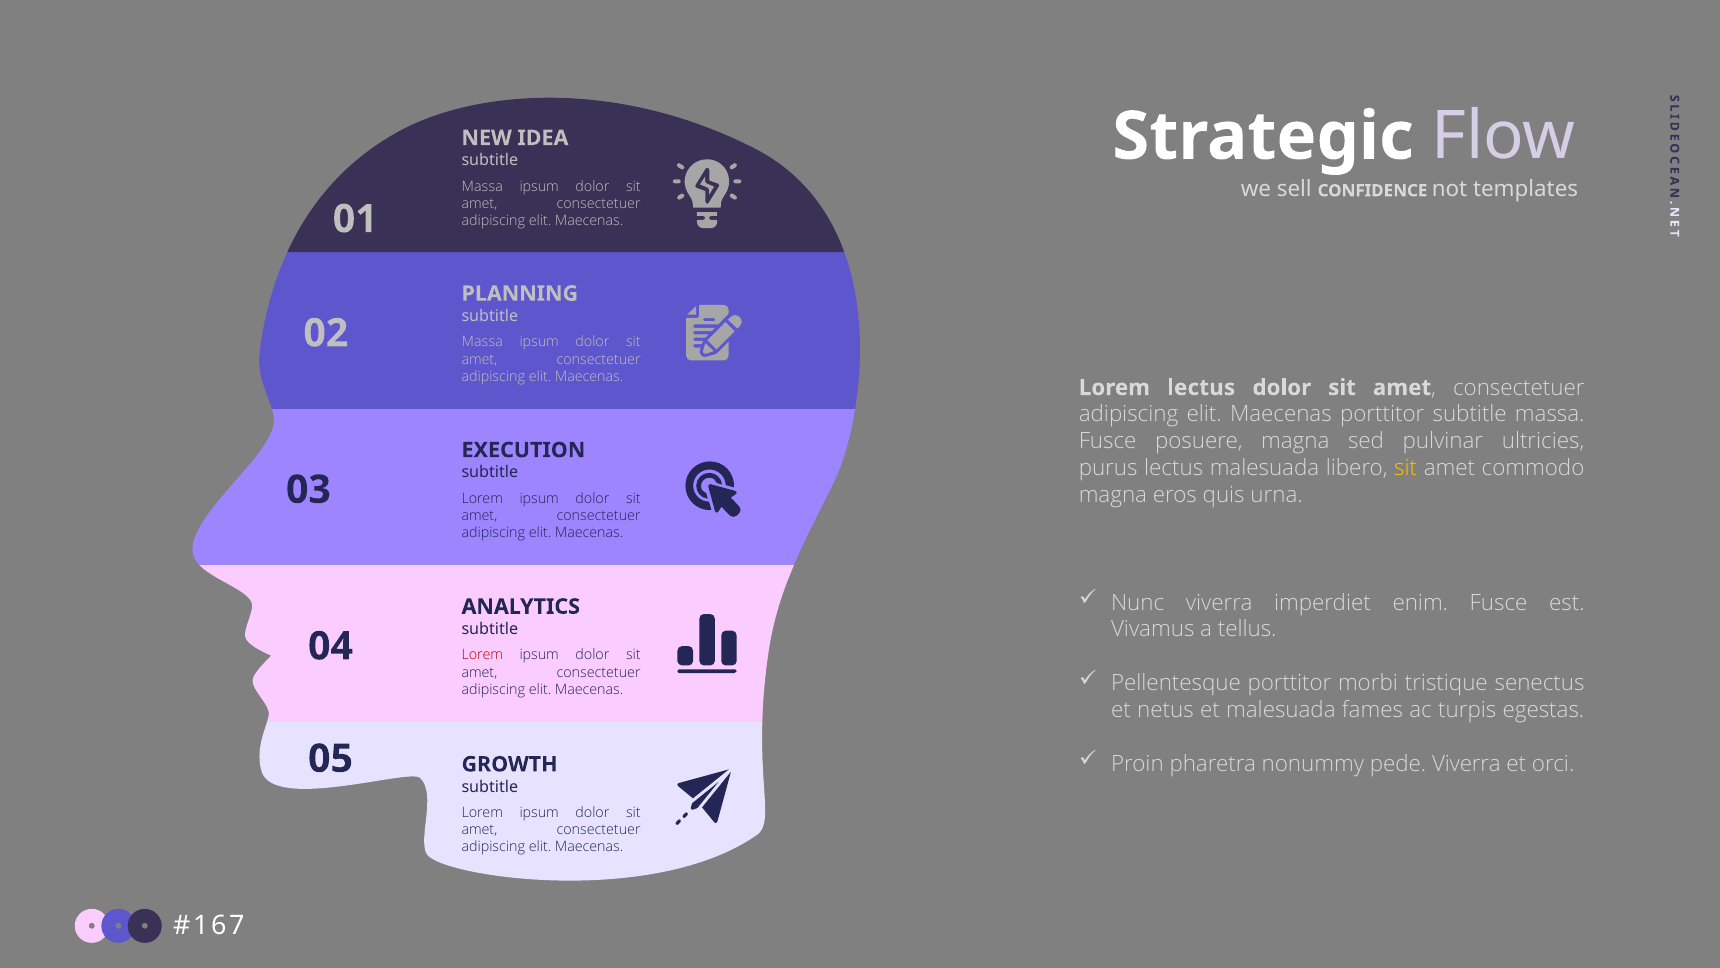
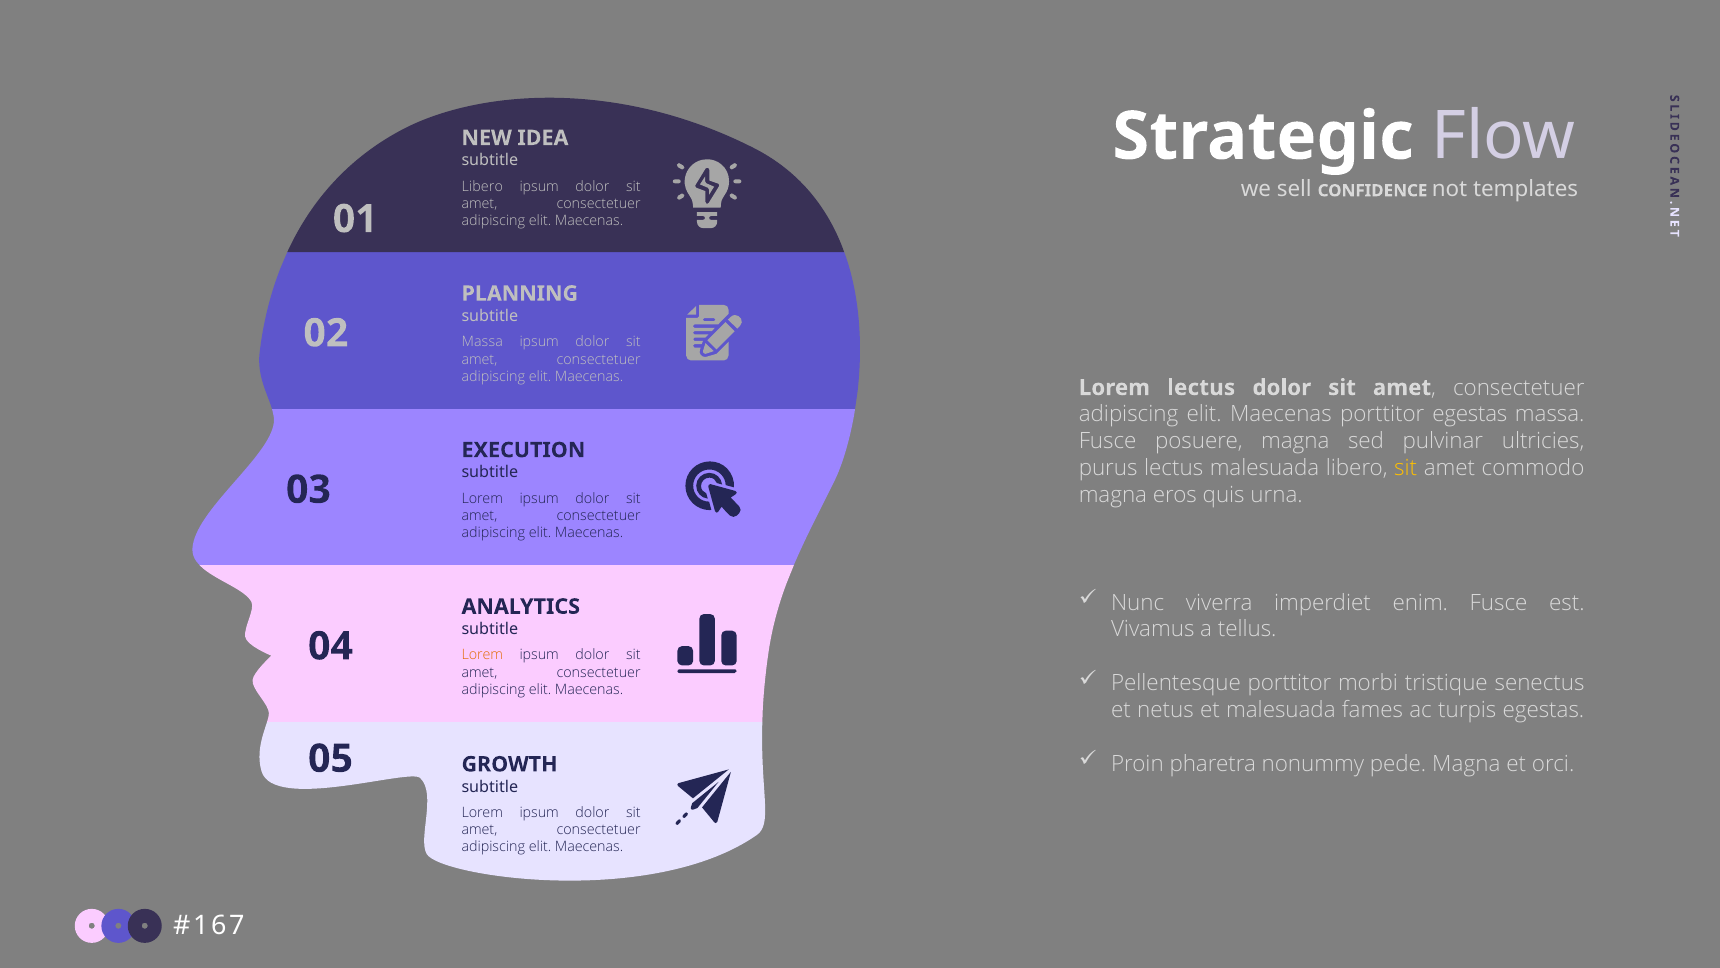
Massa at (482, 186): Massa -> Libero
porttitor subtitle: subtitle -> egestas
Lorem at (482, 655) colour: red -> orange
pede Viverra: Viverra -> Magna
